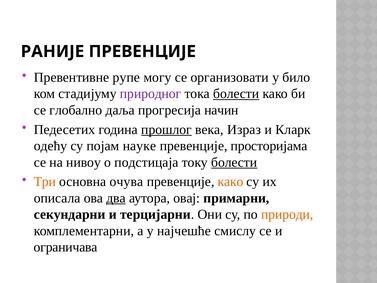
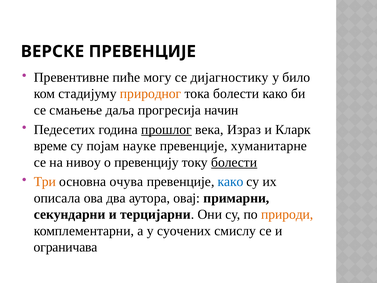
РАНИЈЕ: РАНИЈЕ -> ВЕРСКЕ
рупе: рупе -> пиће
организовати: организовати -> дијагностику
природног colour: purple -> orange
болести at (236, 94) underline: present -> none
глобално: глобално -> смањење
одећу: одећу -> време
просторијама: просторијама -> хуманитарне
подстицаја: подстицаја -> превенцију
како at (231, 182) colour: orange -> blue
два underline: present -> none
најчешће: најчешће -> суочених
